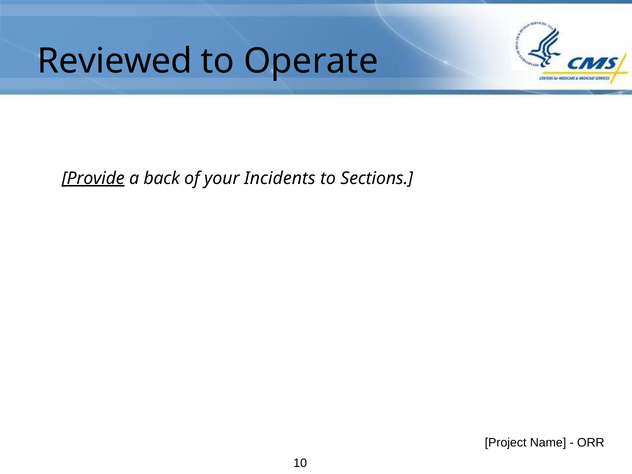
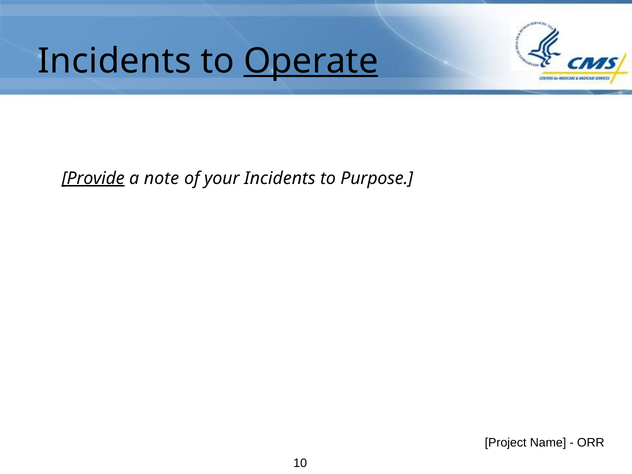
Reviewed at (115, 61): Reviewed -> Incidents
Operate underline: none -> present
back: back -> note
Sections: Sections -> Purpose
